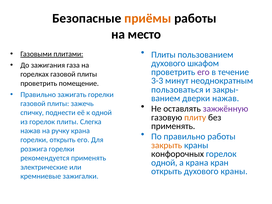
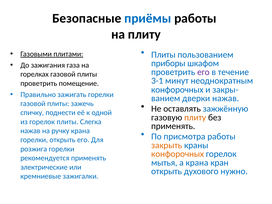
приёмы colour: orange -> blue
на место: место -> плиту
духового at (168, 63): духового -> приборы
3-3: 3-3 -> 3-1
пользоваться at (177, 90): пользоваться -> конфорочных
зажжённую colour: purple -> blue
По правильно: правильно -> присмотра
конфорочных at (178, 154) colour: black -> orange
одной at (164, 163): одной -> мытья
духового краны: краны -> нужно
